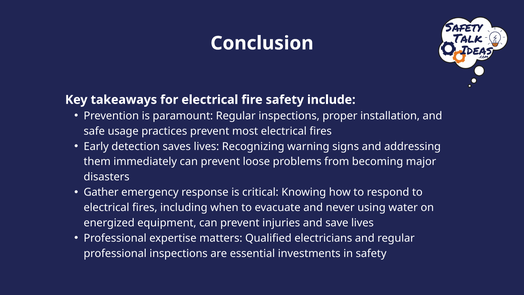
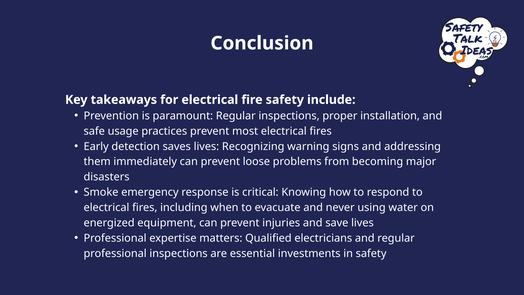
Gather: Gather -> Smoke
